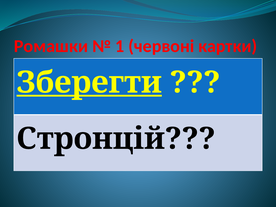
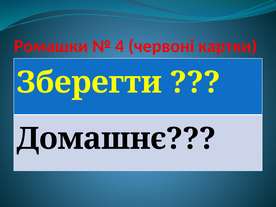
1: 1 -> 4
Зберегти underline: present -> none
Стронцій: Стронцій -> Домашнє
